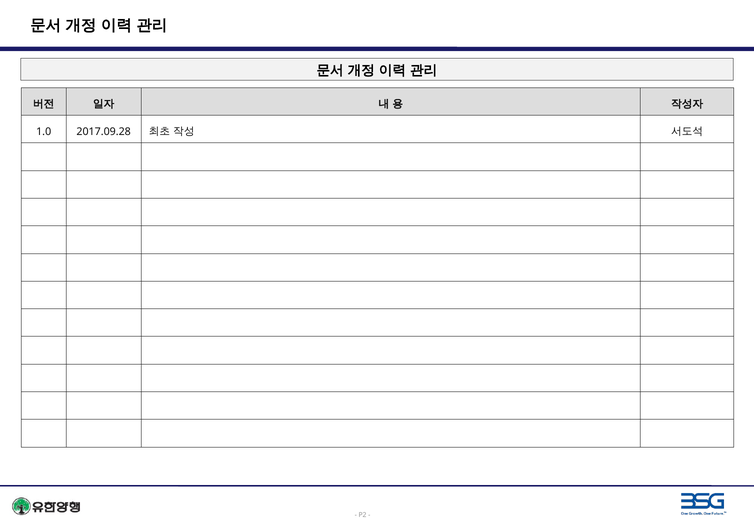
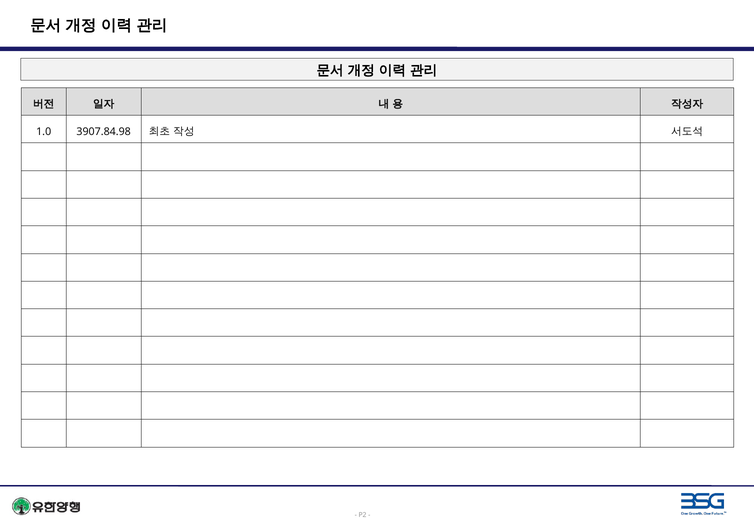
2017.09.28: 2017.09.28 -> 3907.84.98
